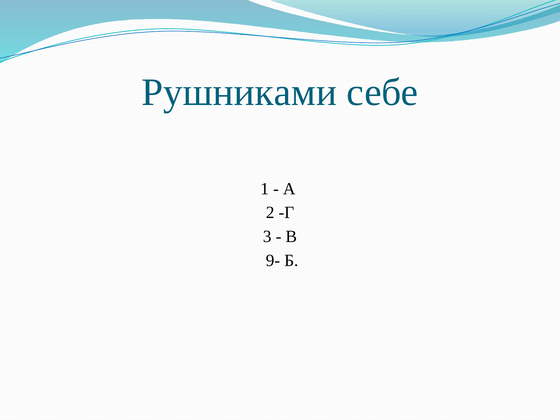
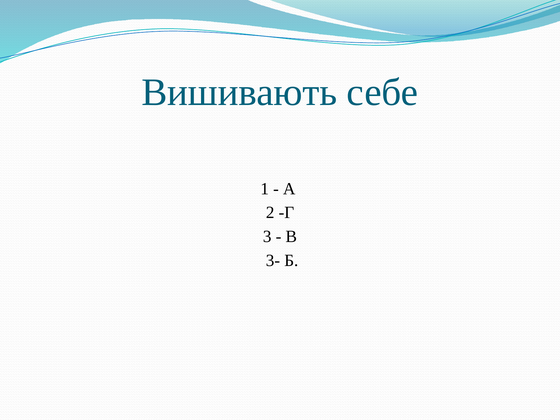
Рушниками: Рушниками -> Вишивають
9-: 9- -> 3-
